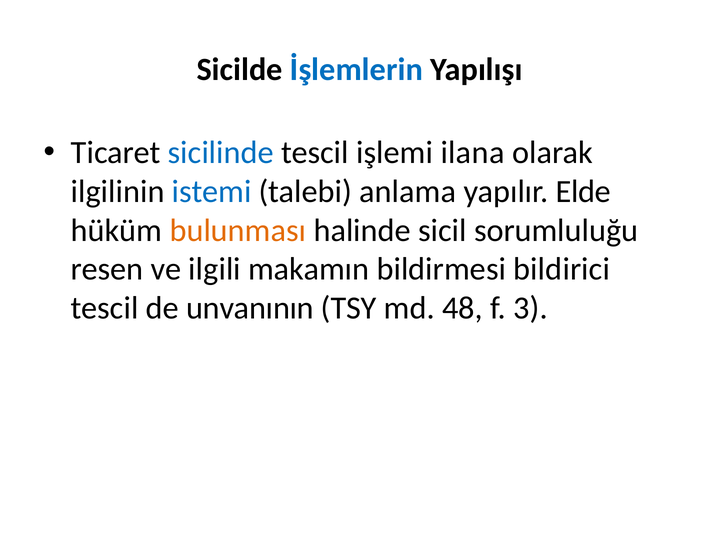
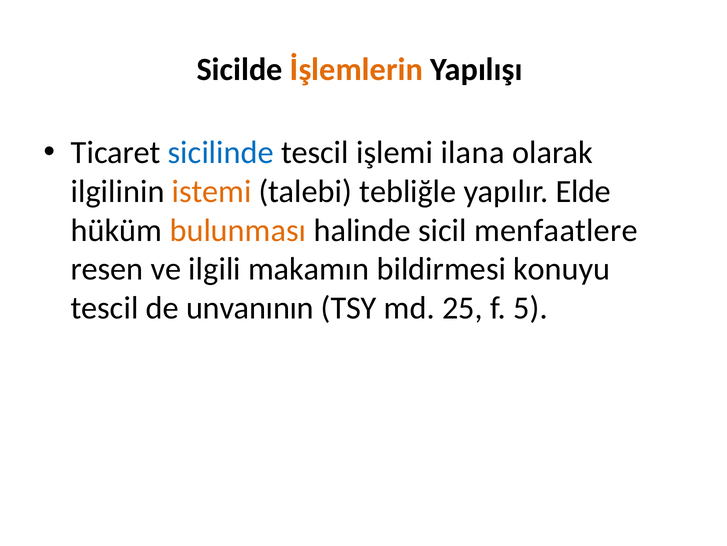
İşlemlerin colour: blue -> orange
istemi colour: blue -> orange
anlama: anlama -> tebliğle
sorumluluğu: sorumluluğu -> menfaatlere
bildirici: bildirici -> konuyu
48: 48 -> 25
3: 3 -> 5
